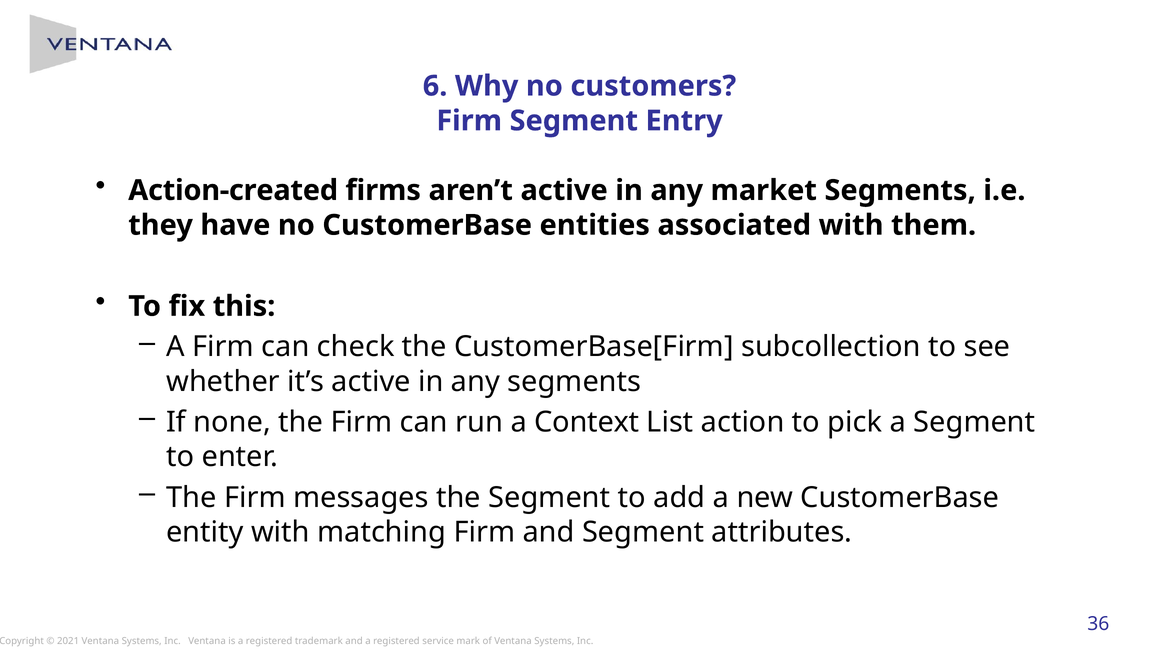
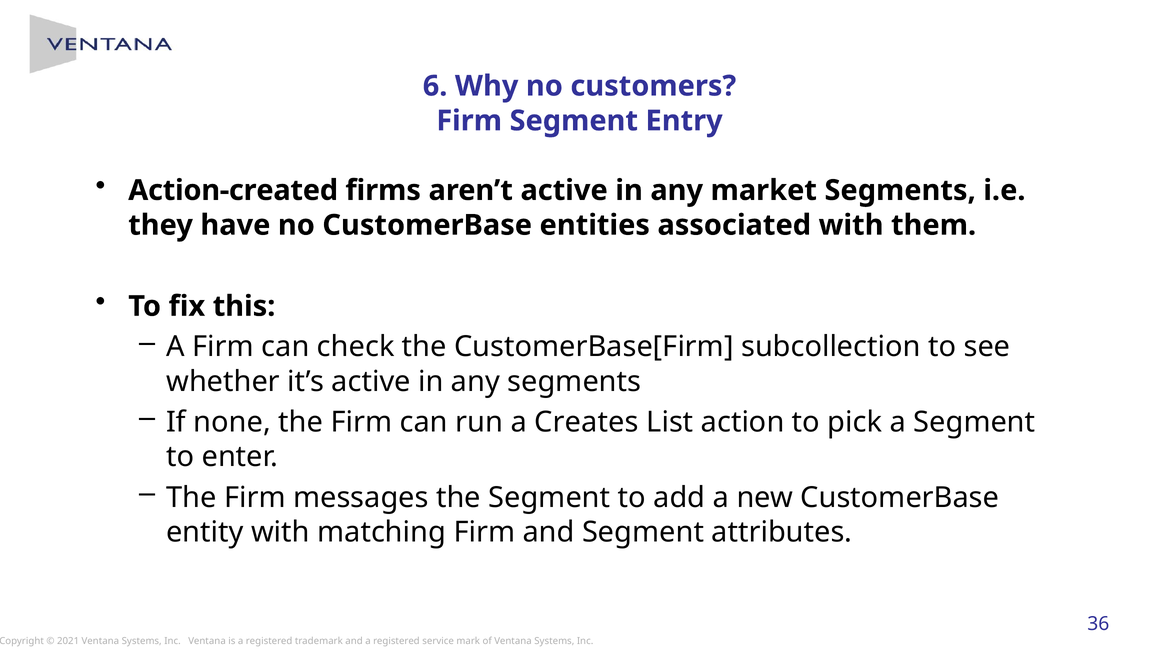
Context: Context -> Creates
